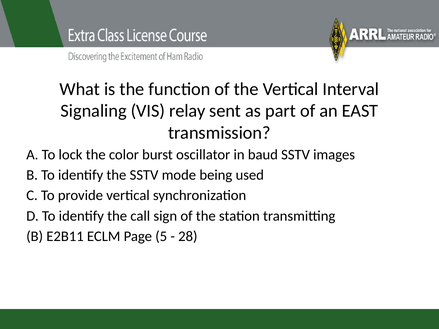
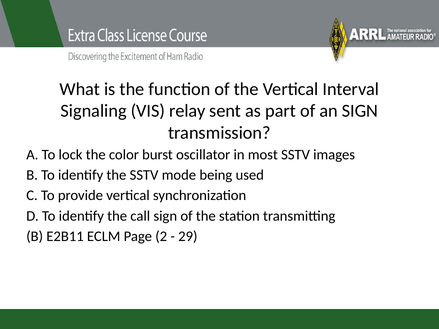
an EAST: EAST -> SIGN
baud: baud -> most
5: 5 -> 2
28: 28 -> 29
